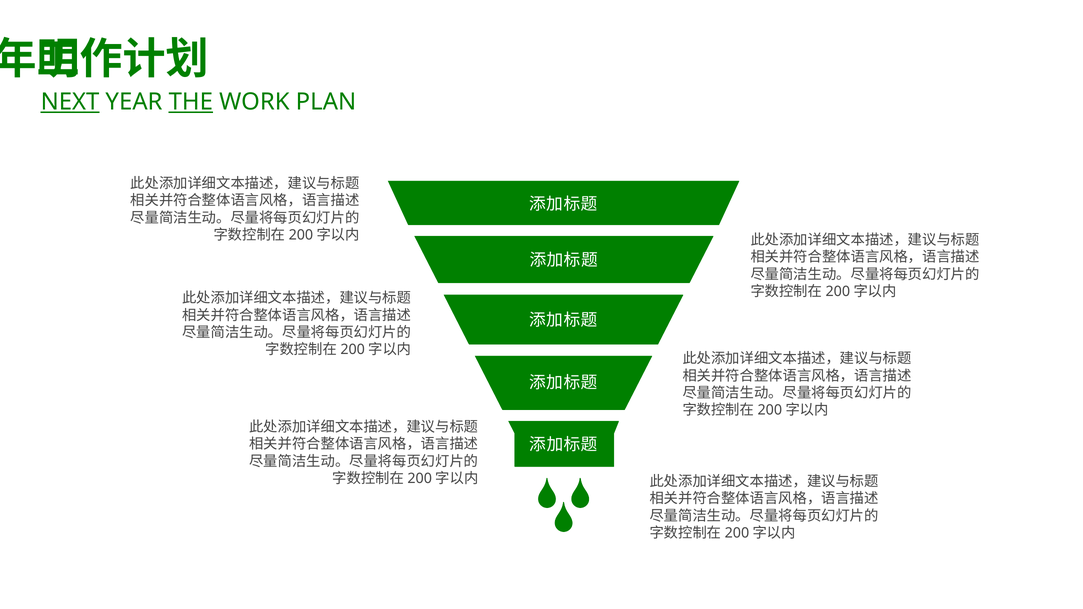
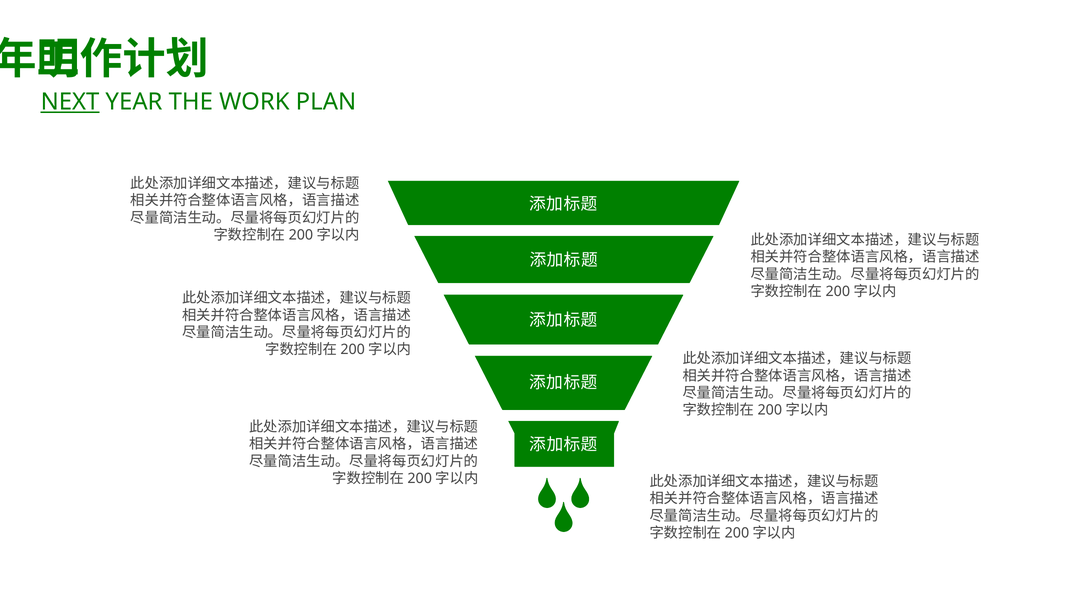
THE underline: present -> none
